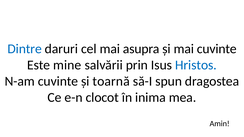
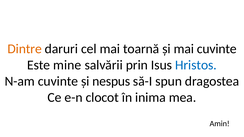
Dintre colour: blue -> orange
asupra: asupra -> toarnă
toarnă: toarnă -> nespus
